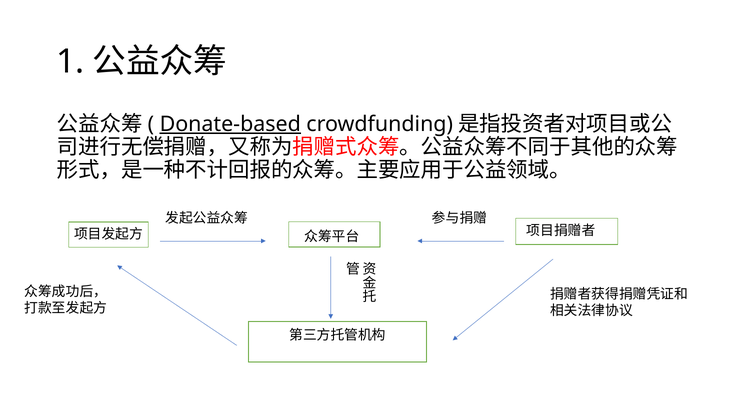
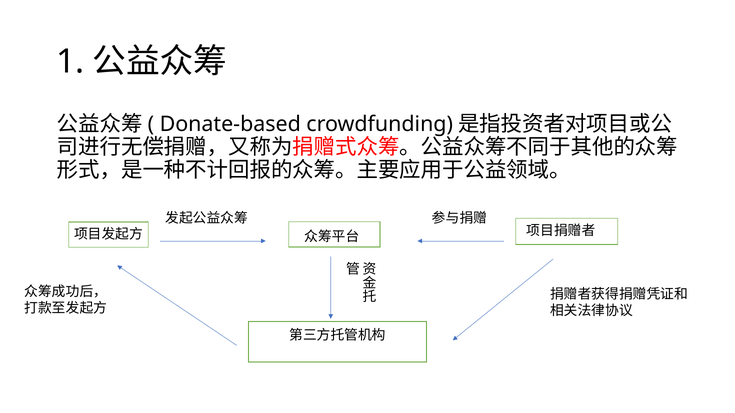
Donate-based underline: present -> none
